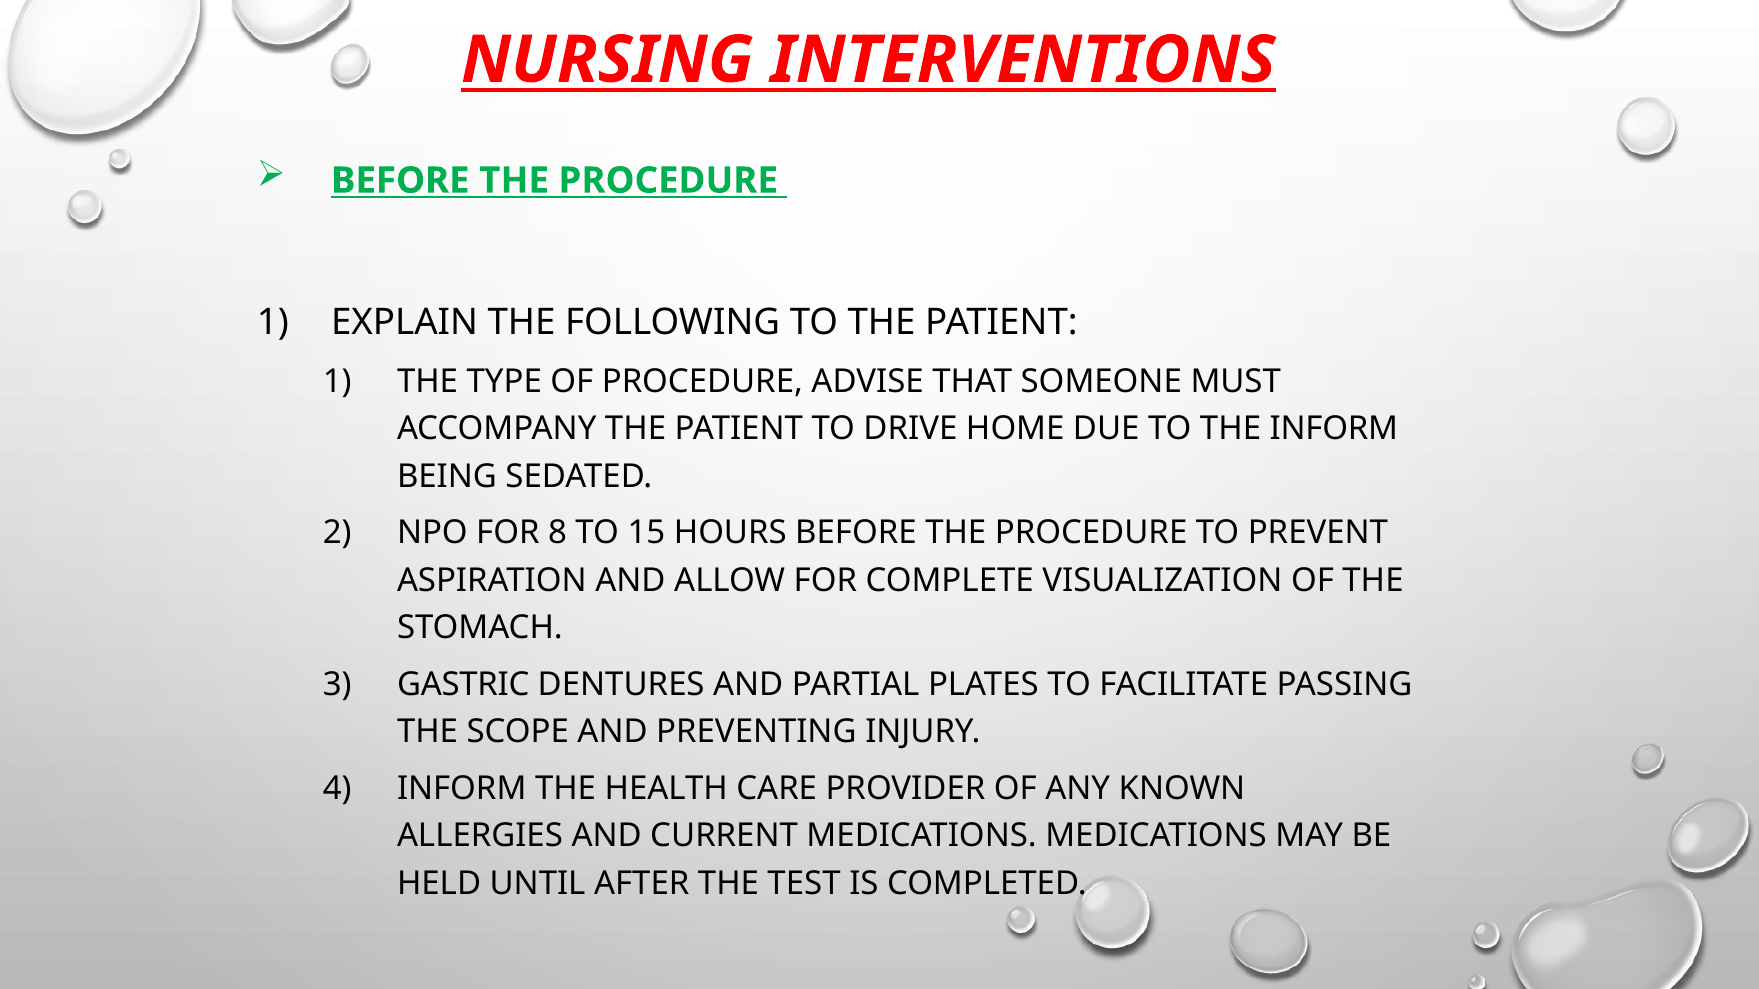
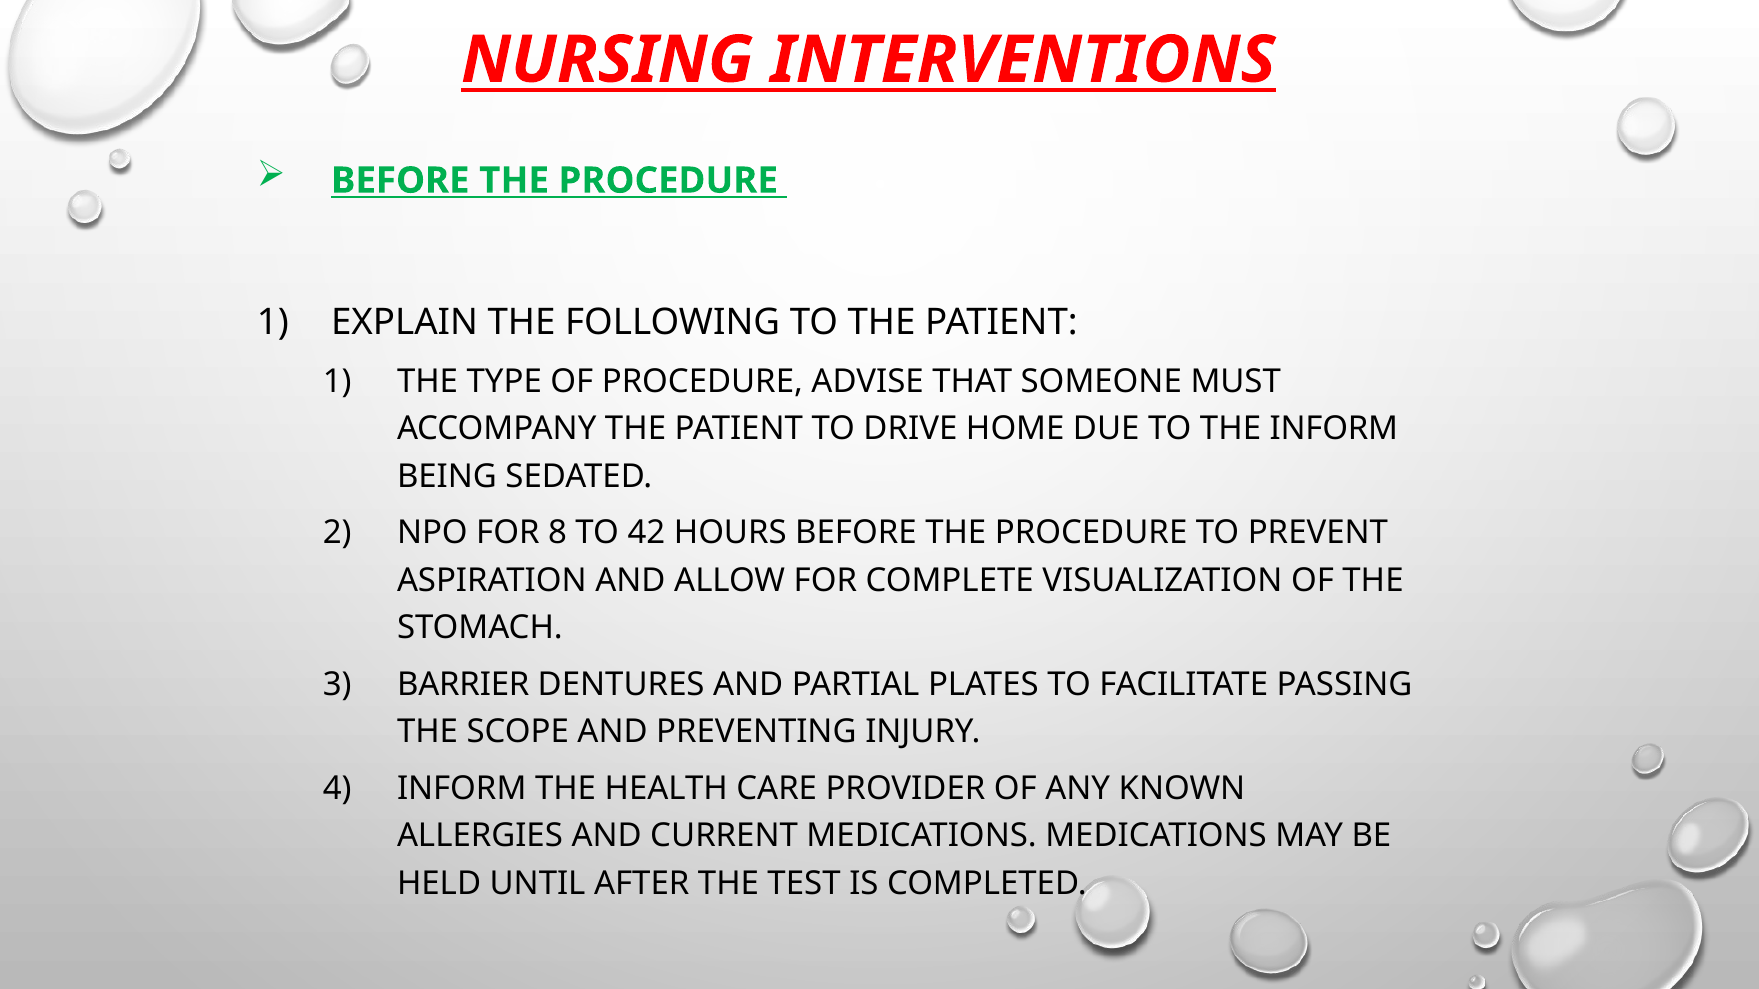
15: 15 -> 42
GASTRIC: GASTRIC -> BARRIER
